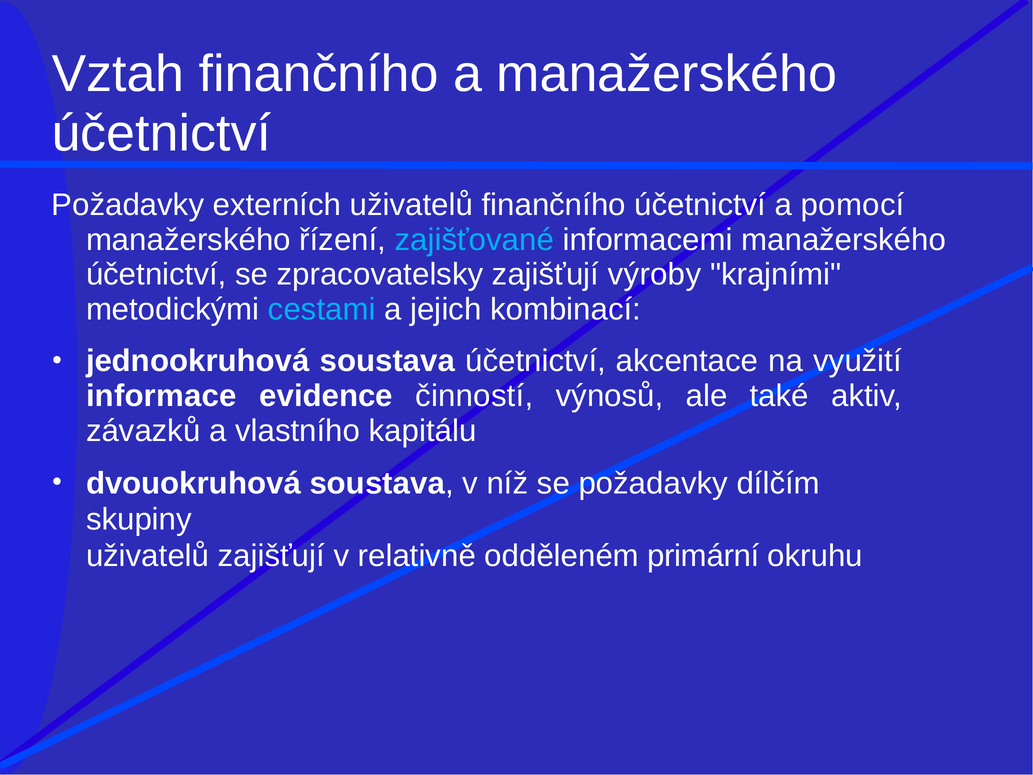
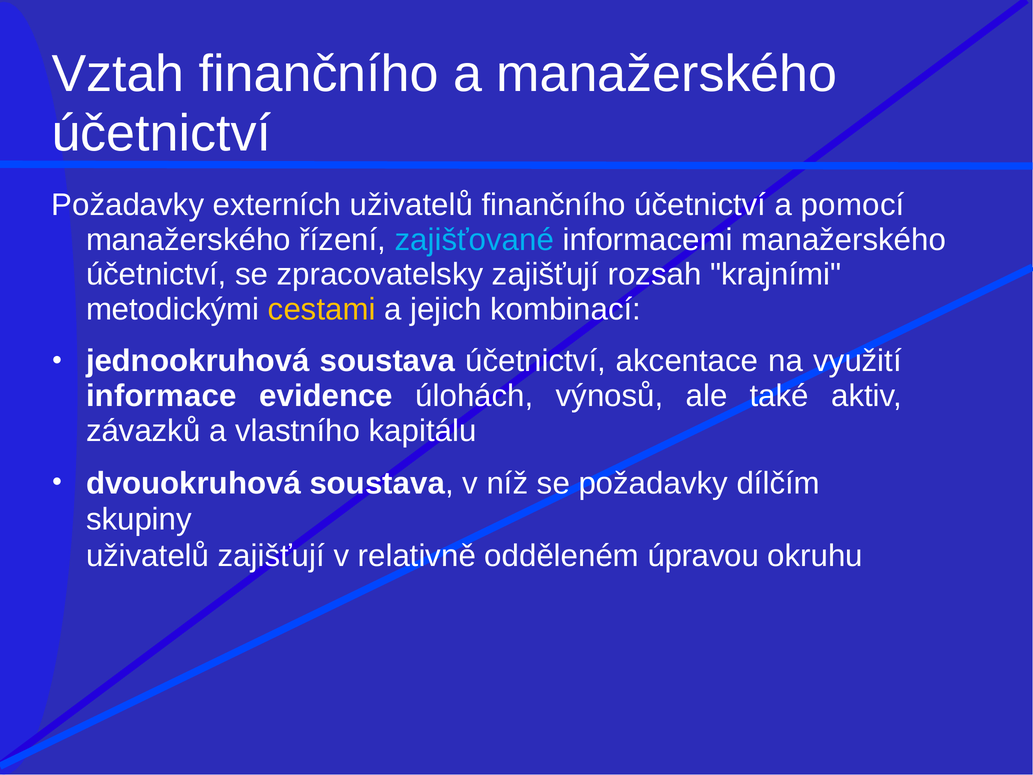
výroby: výroby -> rozsah
cestami colour: light blue -> yellow
činností: činností -> úlohách
primární: primární -> úpravou
